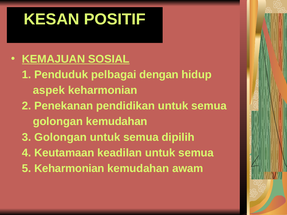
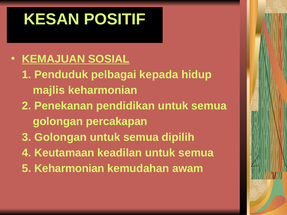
dengan: dengan -> kepada
aspek: aspek -> majlis
golongan kemudahan: kemudahan -> percakapan
